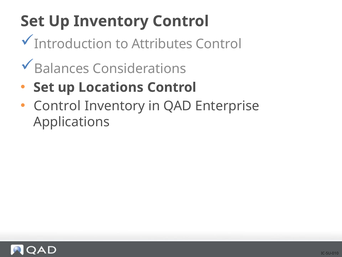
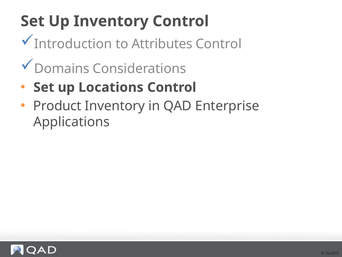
Balances: Balances -> Domains
Control at (57, 106): Control -> Product
